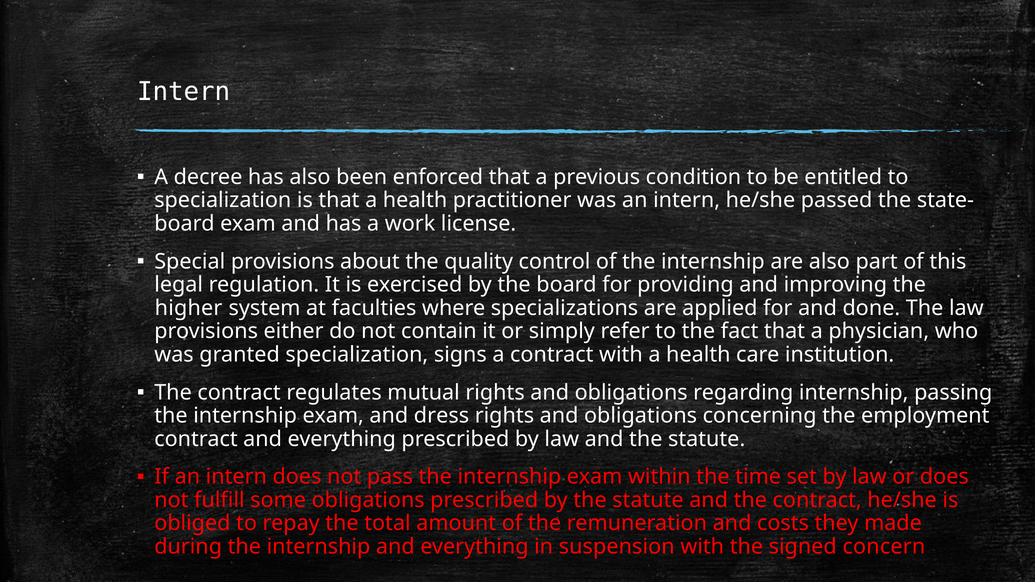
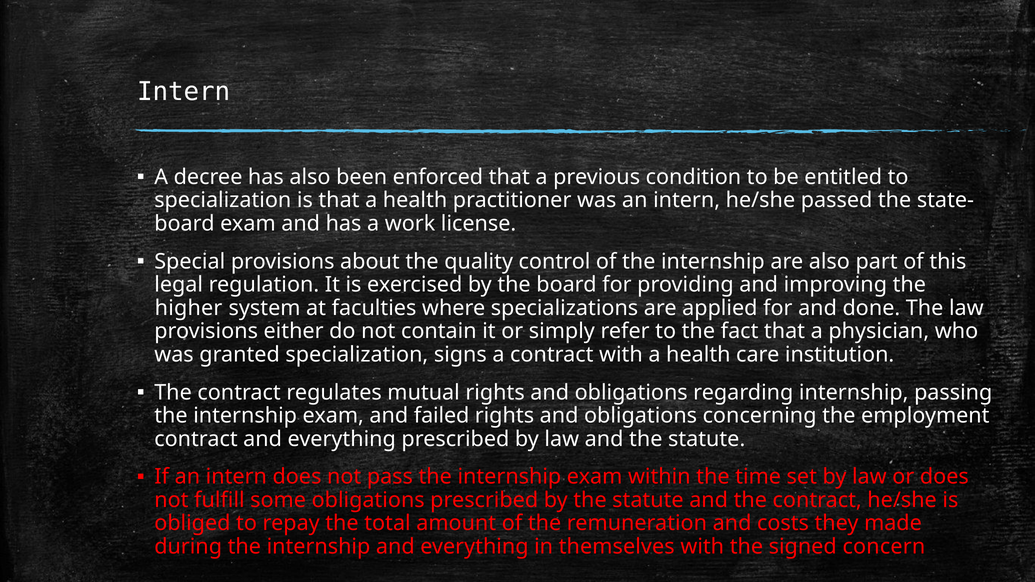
dress: dress -> failed
suspension: suspension -> themselves
